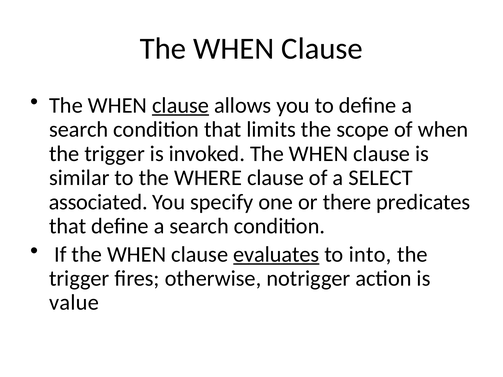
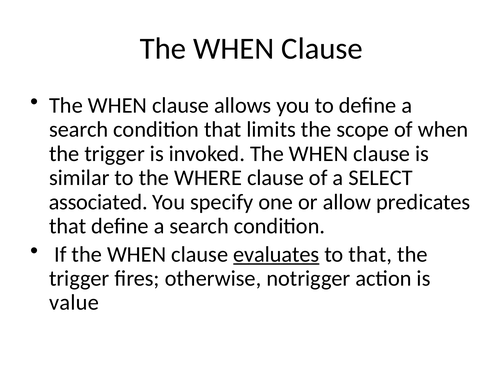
clause at (181, 106) underline: present -> none
there: there -> allow
to into: into -> that
